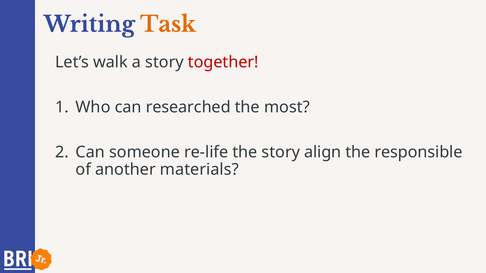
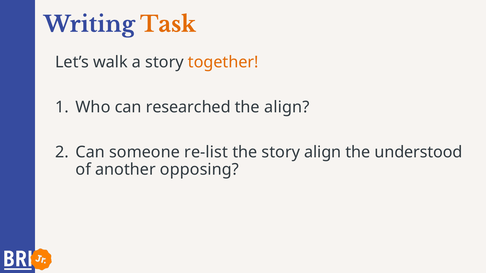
together colour: red -> orange
the most: most -> align
re-life: re-life -> re-list
responsible: responsible -> understood
materials: materials -> opposing
